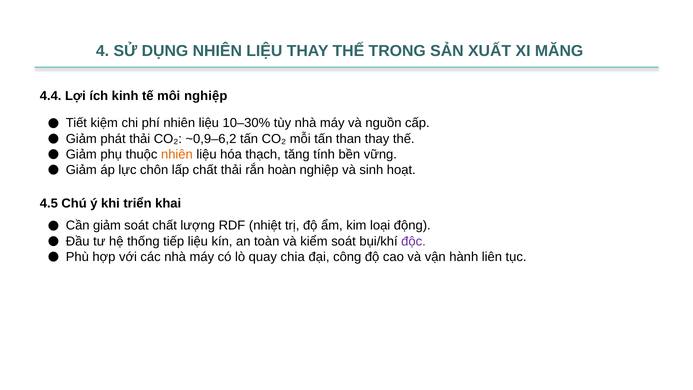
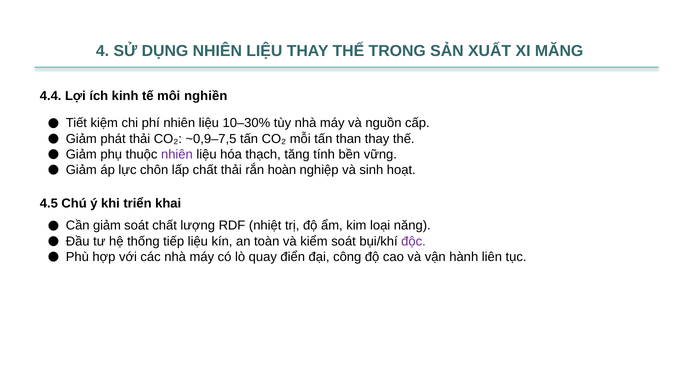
môi nghiệp: nghiệp -> nghiền
~0,9–6,2: ~0,9–6,2 -> ~0,9–7,5
nhiên at (177, 154) colour: orange -> purple
động: động -> năng
chia: chia -> điển
